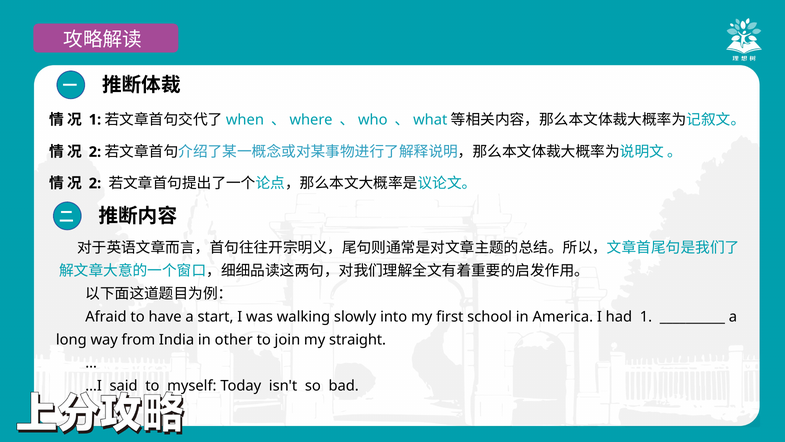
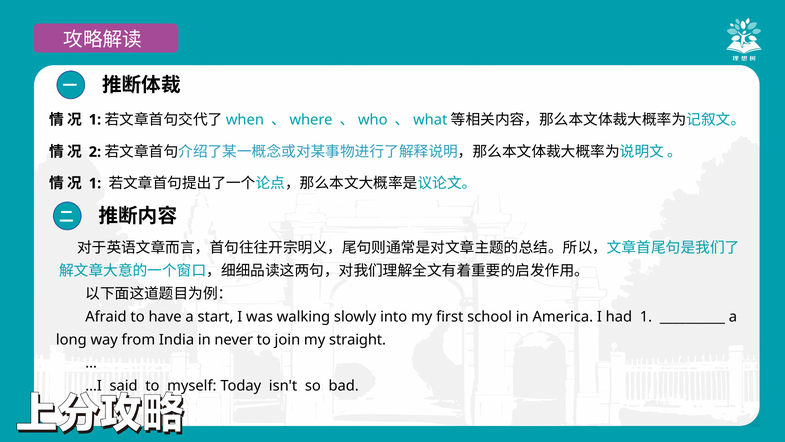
2 at (95, 183): 2 -> 1
other: other -> never
